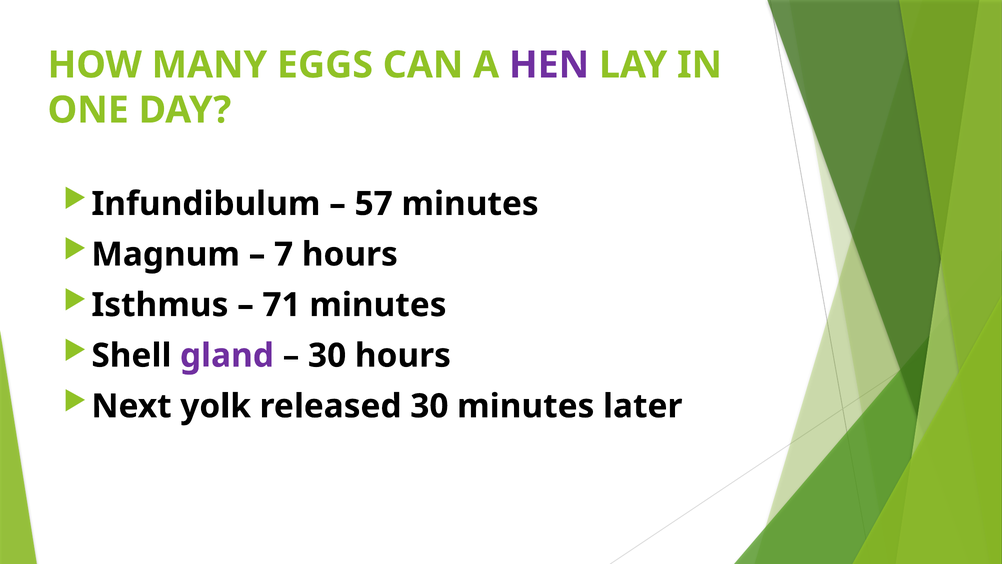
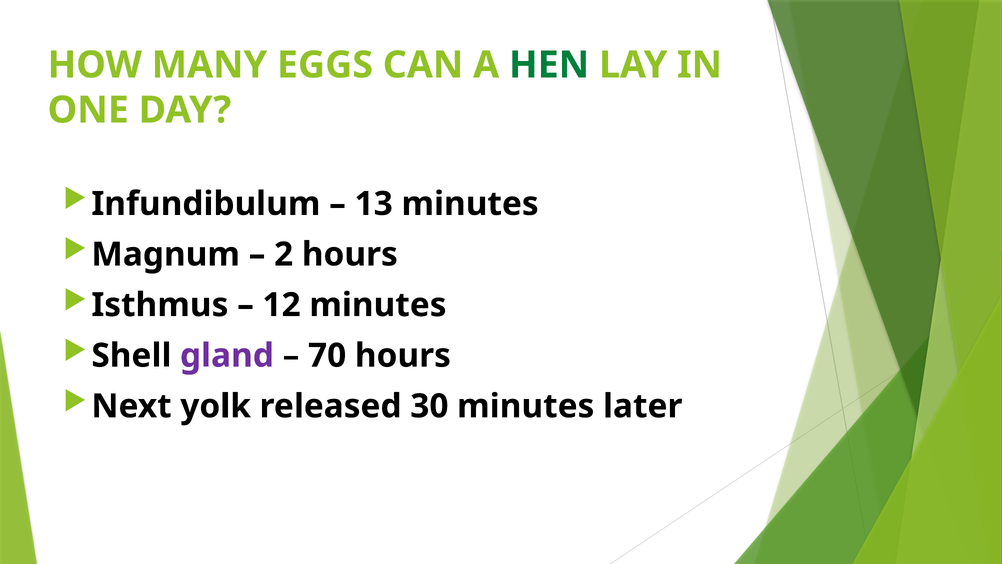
HEN colour: purple -> green
57: 57 -> 13
7: 7 -> 2
71: 71 -> 12
30 at (327, 355): 30 -> 70
